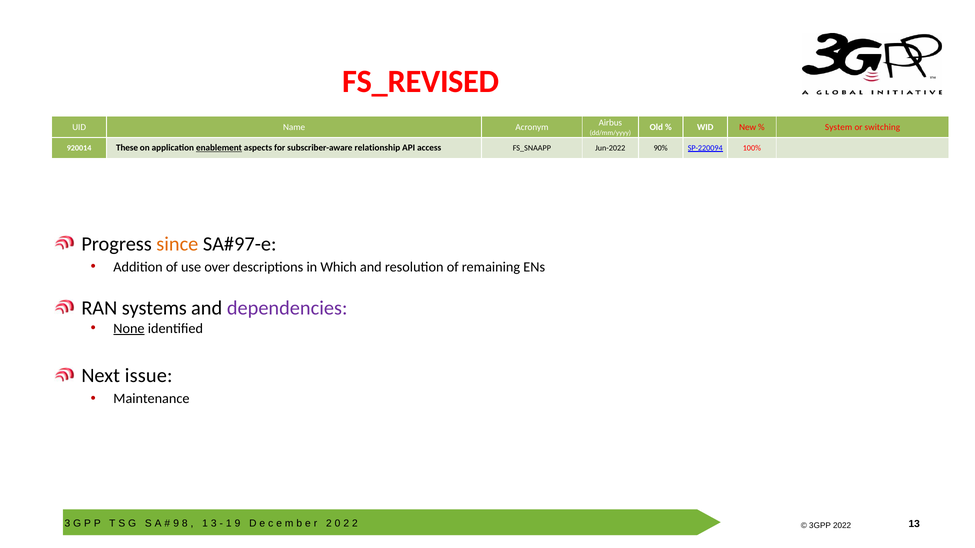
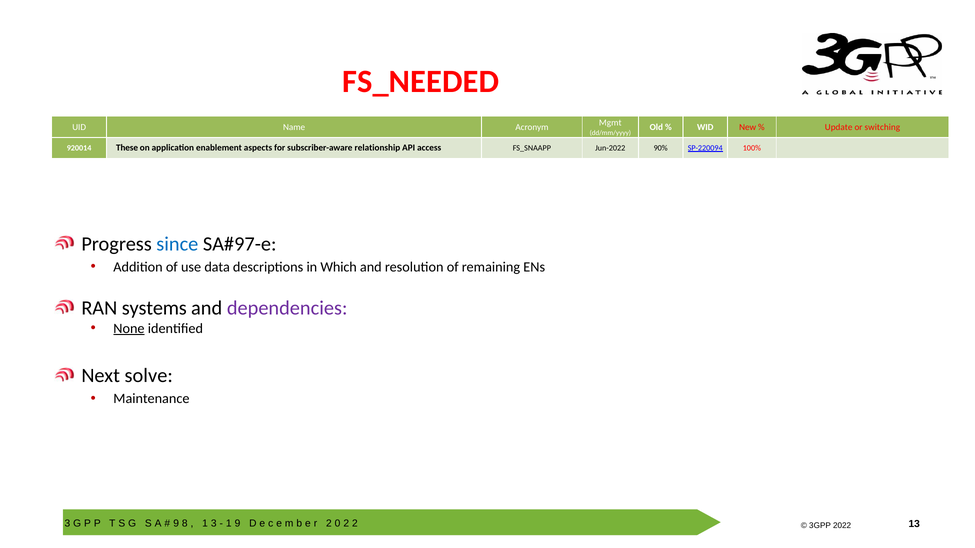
FS_REVISED: FS_REVISED -> FS_NEEDED
Airbus: Airbus -> Mgmt
System: System -> Update
enablement underline: present -> none
since colour: orange -> blue
over: over -> data
issue: issue -> solve
